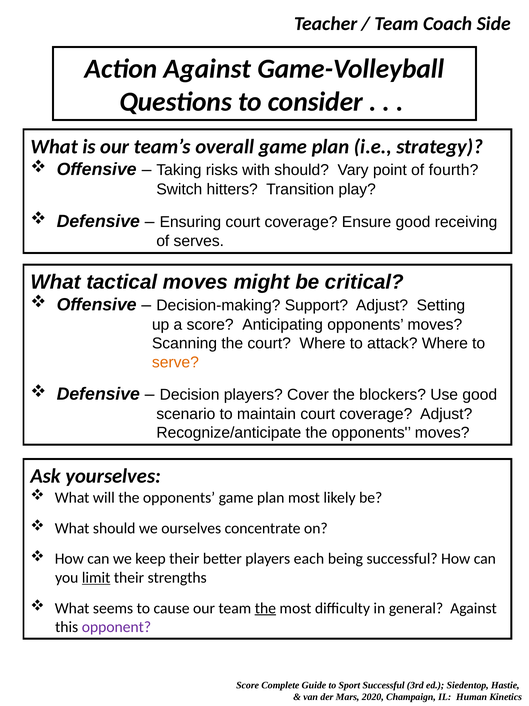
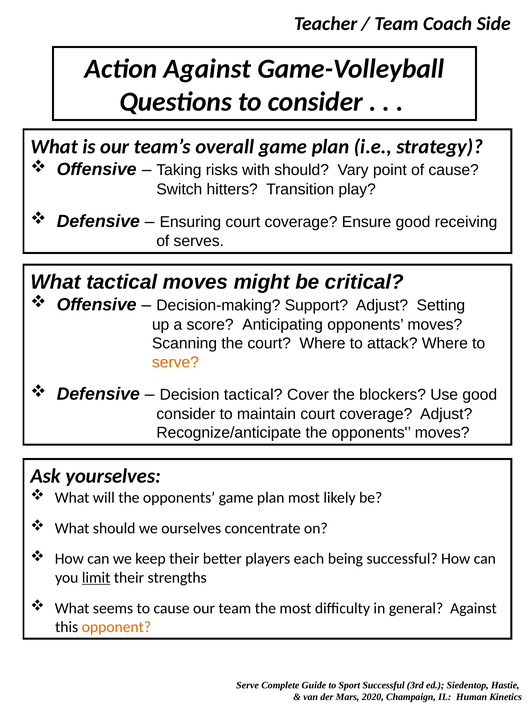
of fourth: fourth -> cause
Decision players: players -> tactical
scenario at (186, 414): scenario -> consider
the at (265, 608) underline: present -> none
opponent colour: purple -> orange
Score at (248, 684): Score -> Serve
